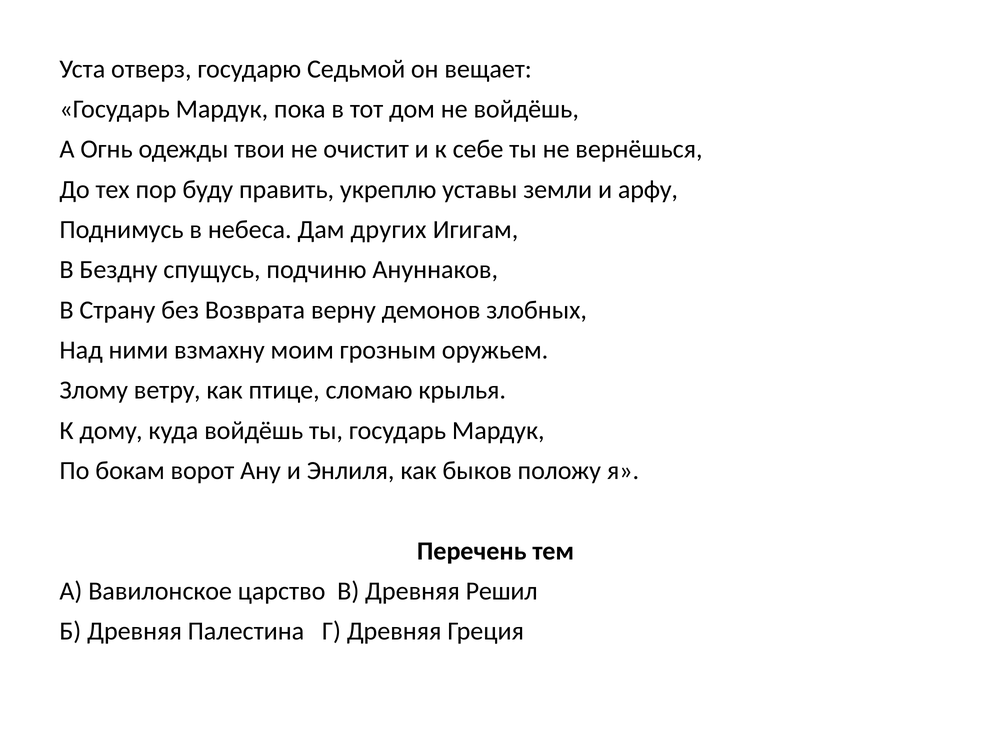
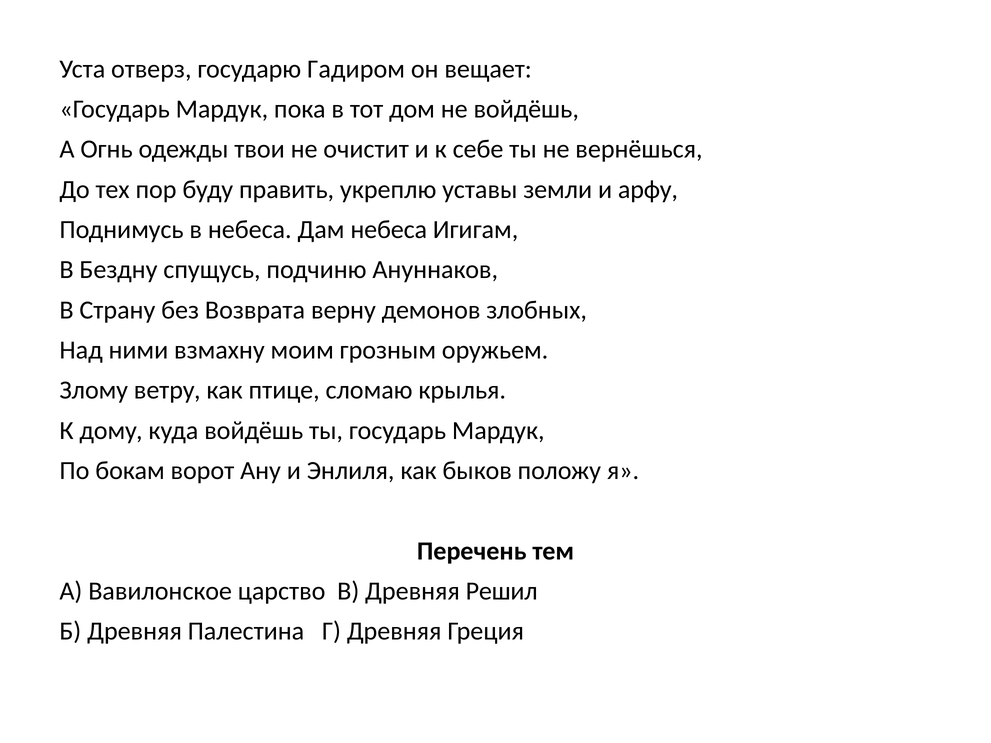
Седьмой: Седьмой -> Гадиром
Дам других: других -> небеса
